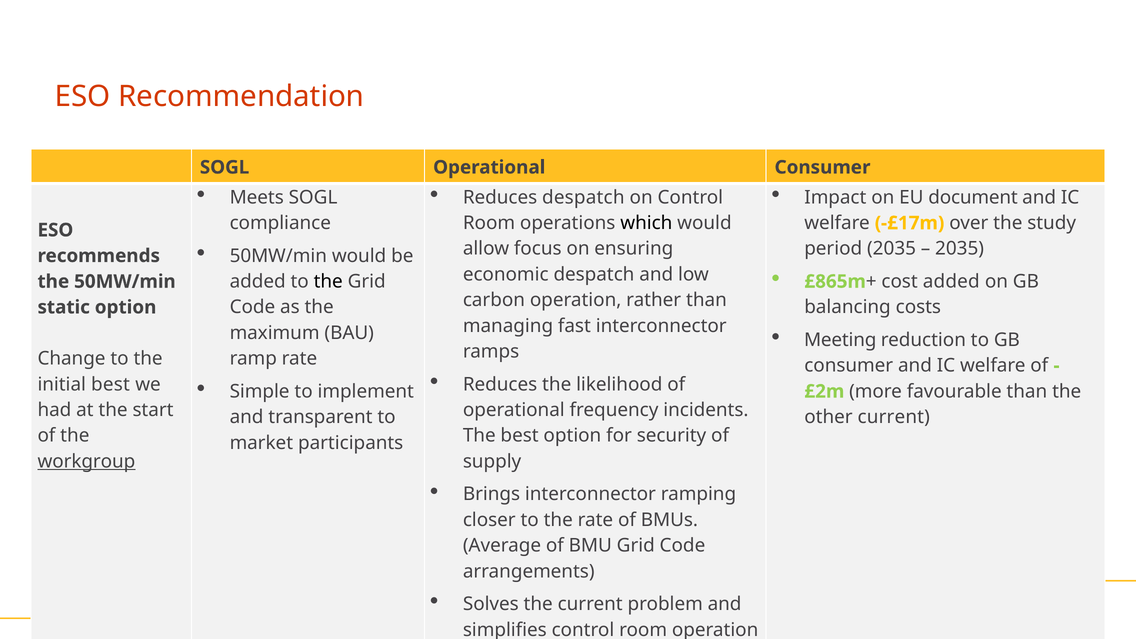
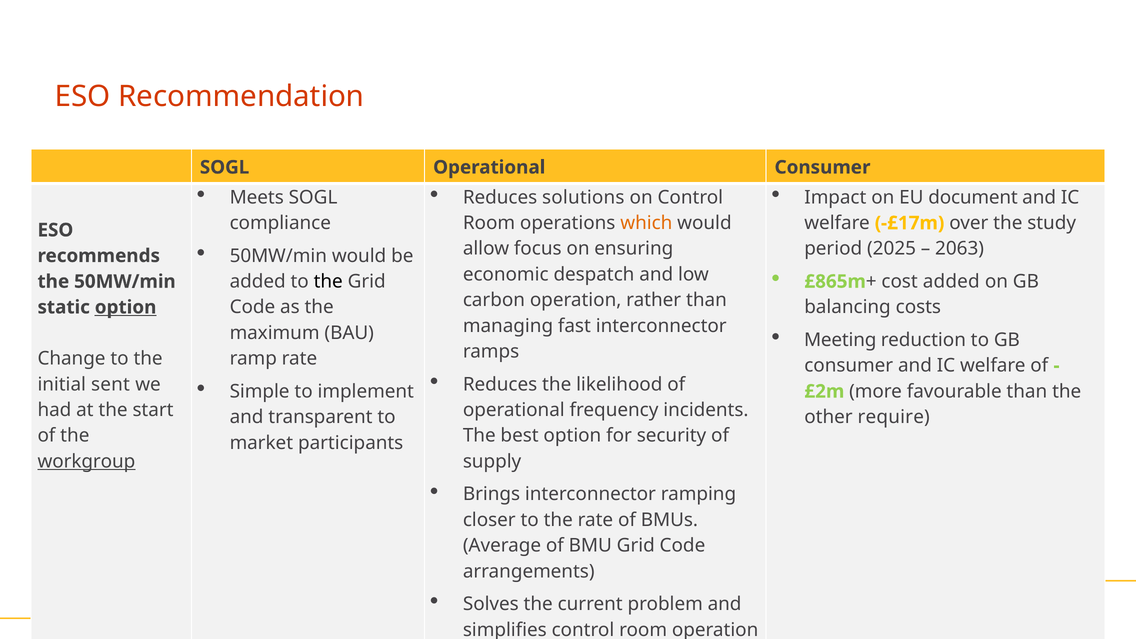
Reduces despatch: despatch -> solutions
which colour: black -> orange
period 2035: 2035 -> 2025
2035 at (960, 249): 2035 -> 2063
option at (126, 307) underline: none -> present
initial best: best -> sent
other current: current -> require
